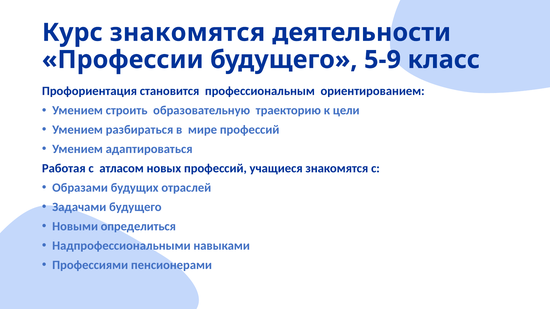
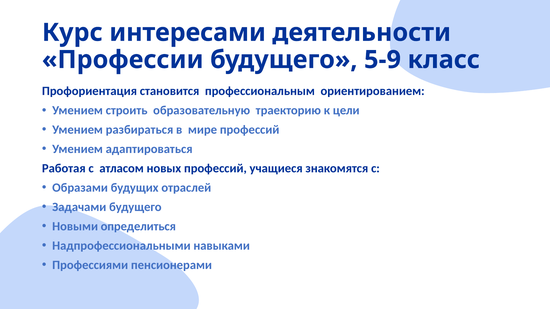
Курс знакомятся: знакомятся -> интересами
